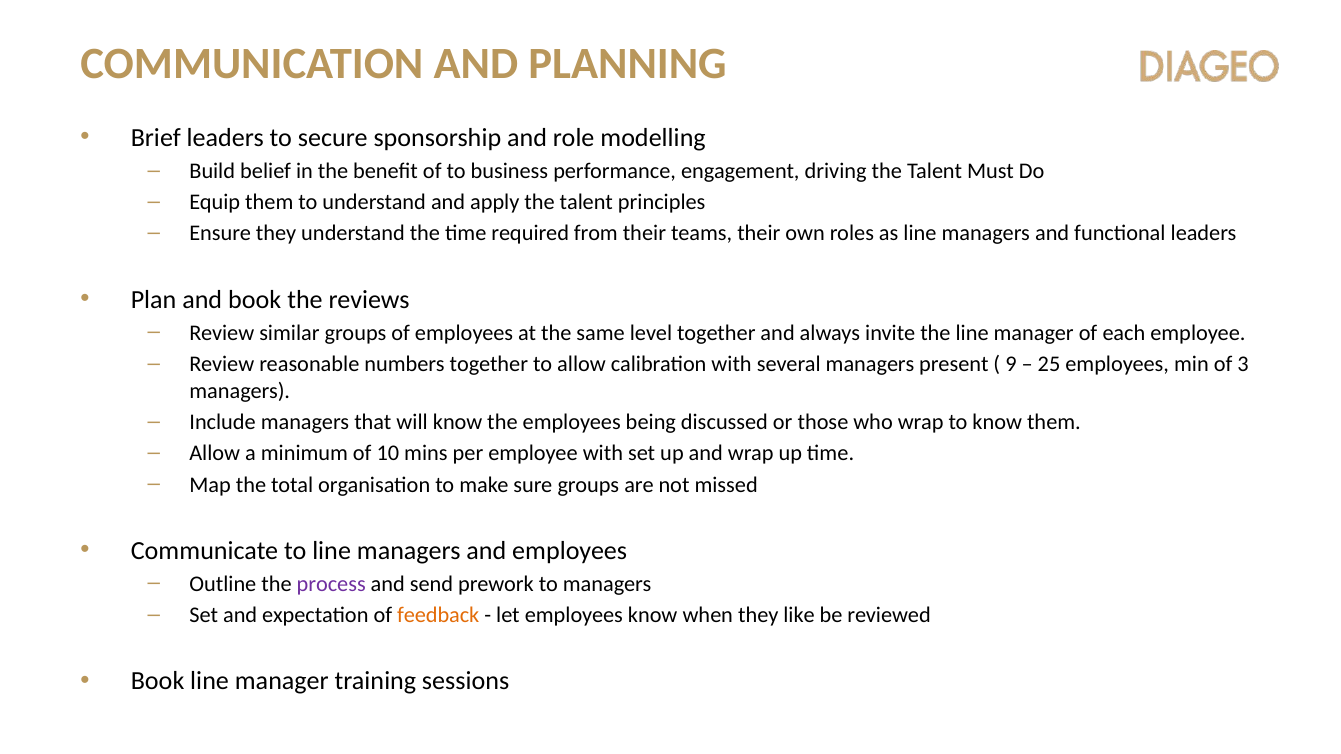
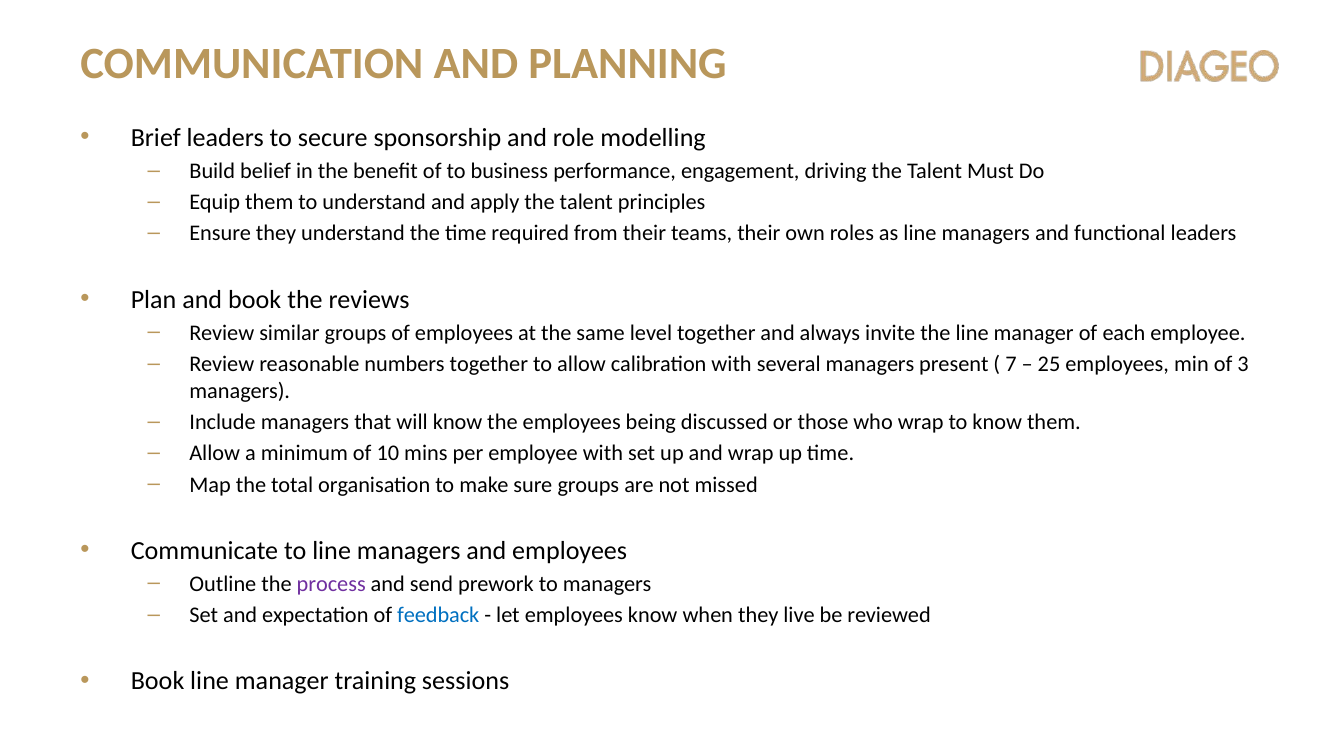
9: 9 -> 7
feedback colour: orange -> blue
like: like -> live
